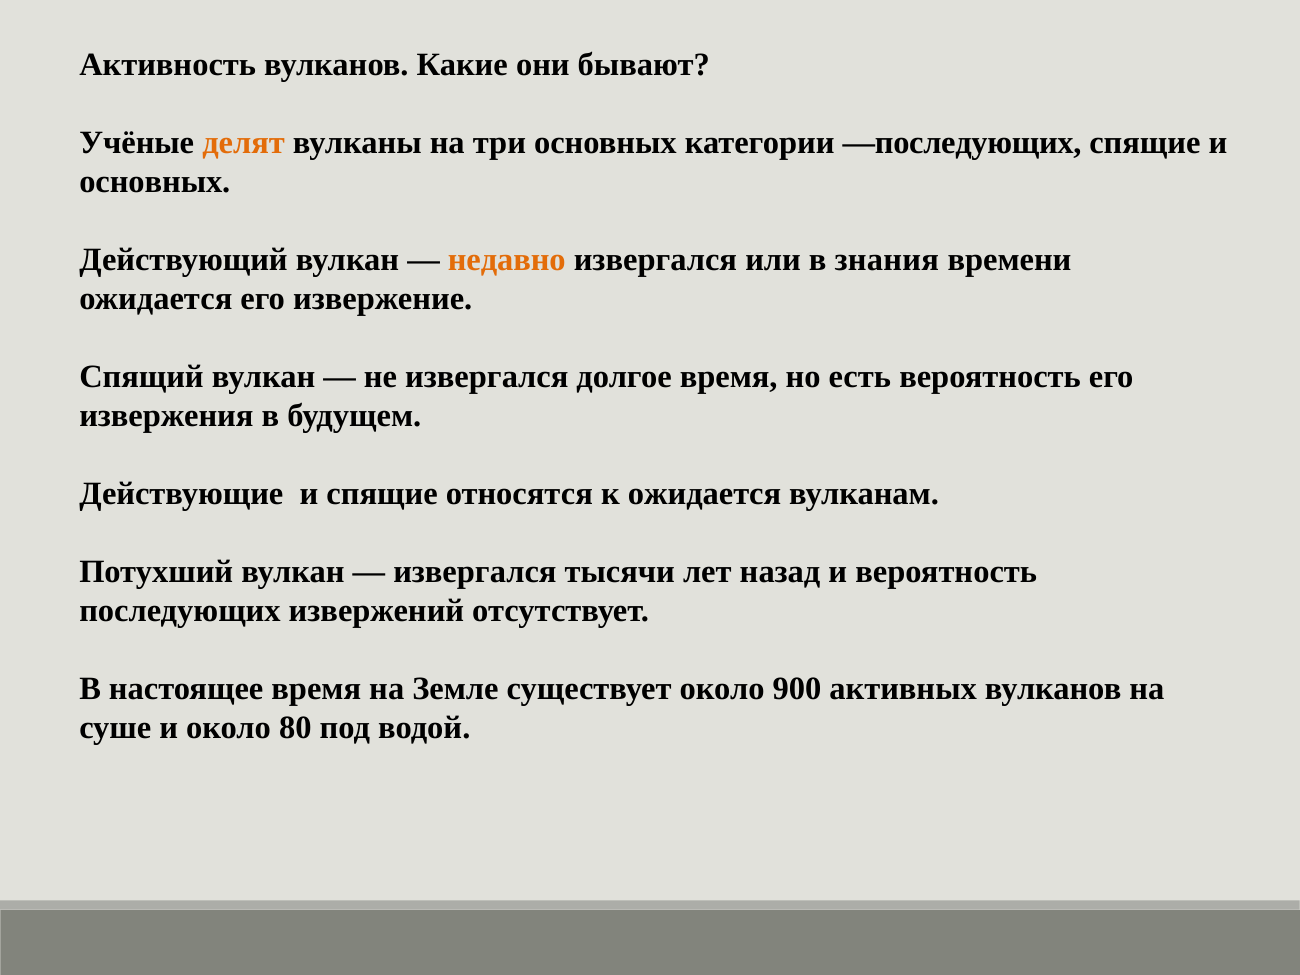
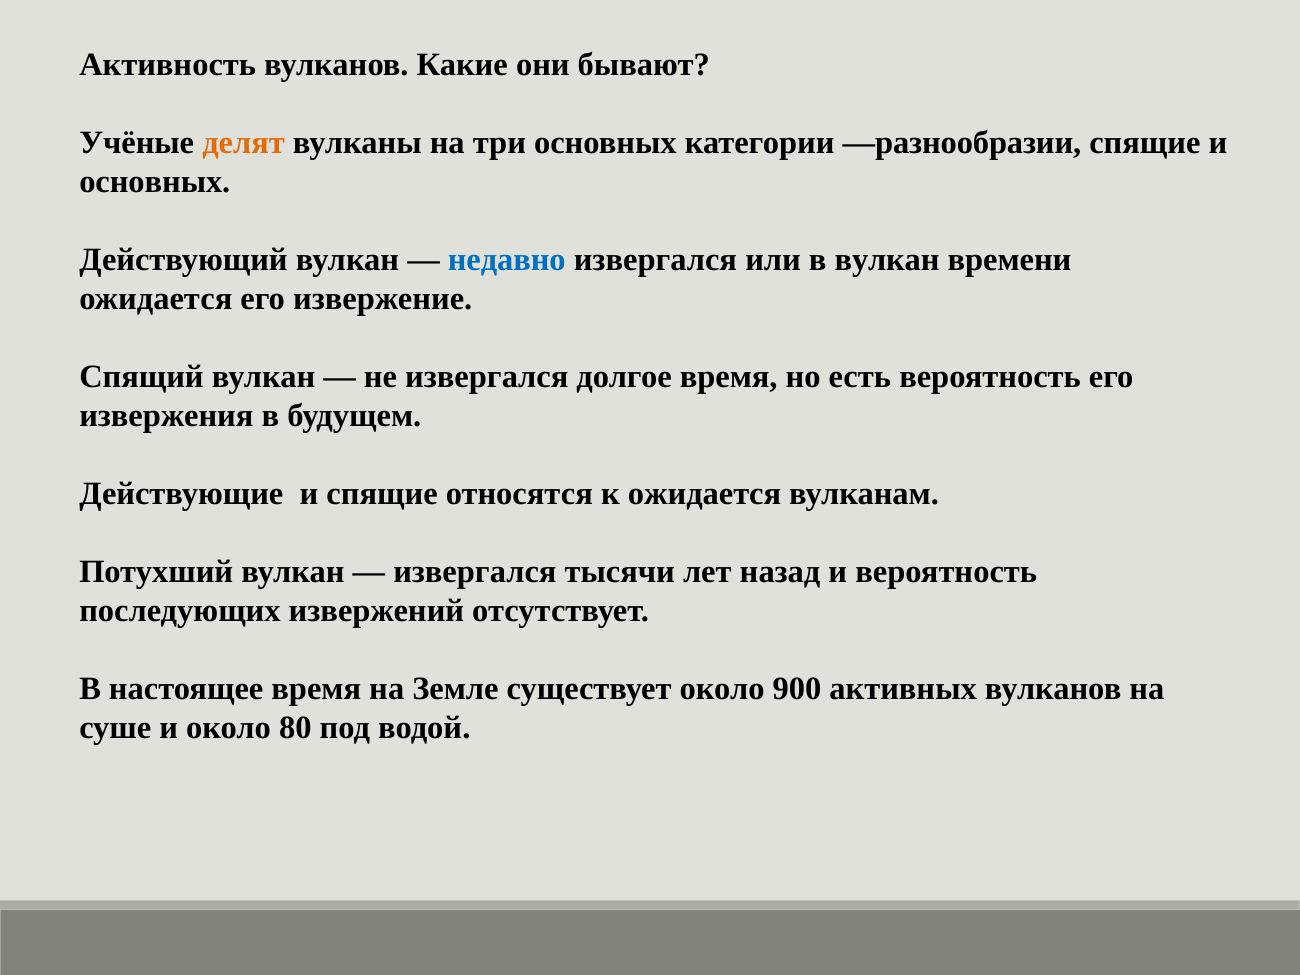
—последующих: —последующих -> —разнообразии
недавно colour: orange -> blue
в знания: знания -> вулкан
